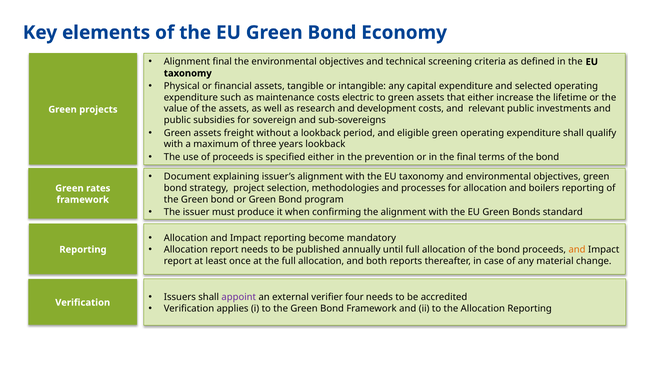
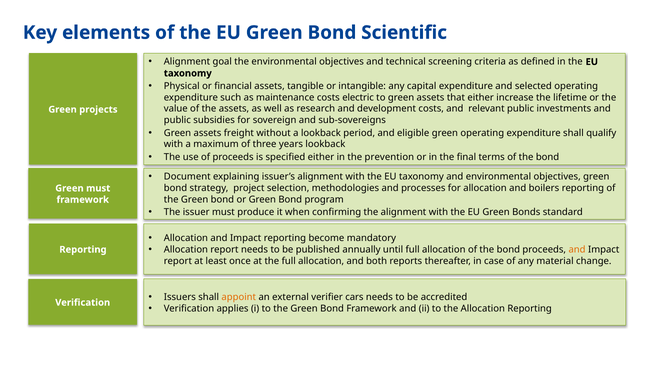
Economy: Economy -> Scientific
Alignment final: final -> goal
Green rates: rates -> must
appoint colour: purple -> orange
four: four -> cars
